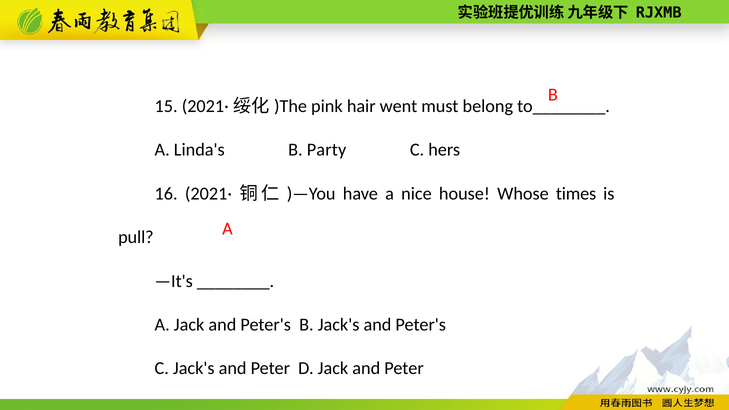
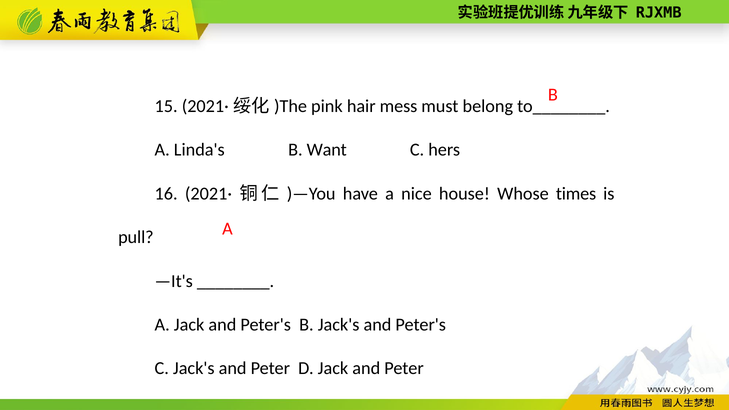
went: went -> mess
Party: Party -> Want
